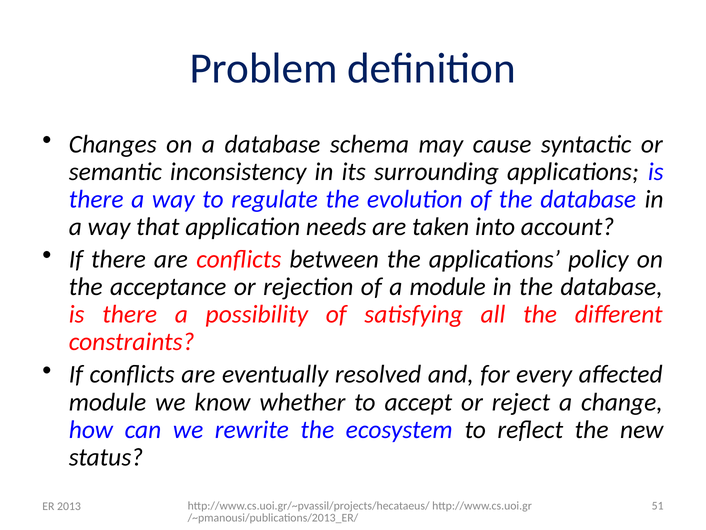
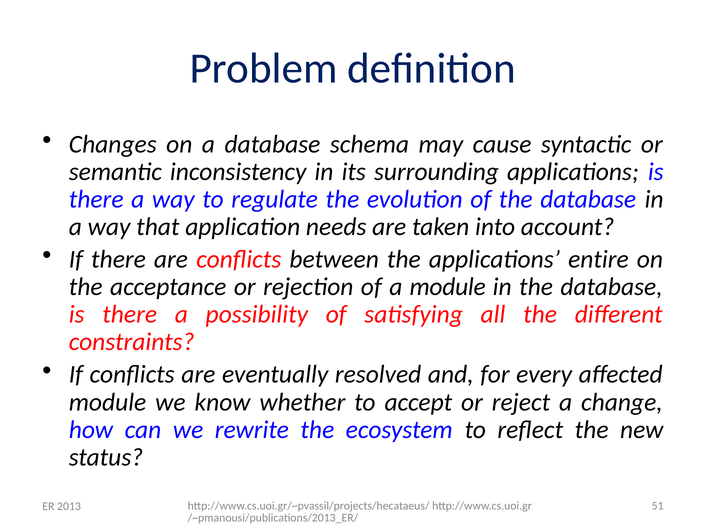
policy: policy -> entire
